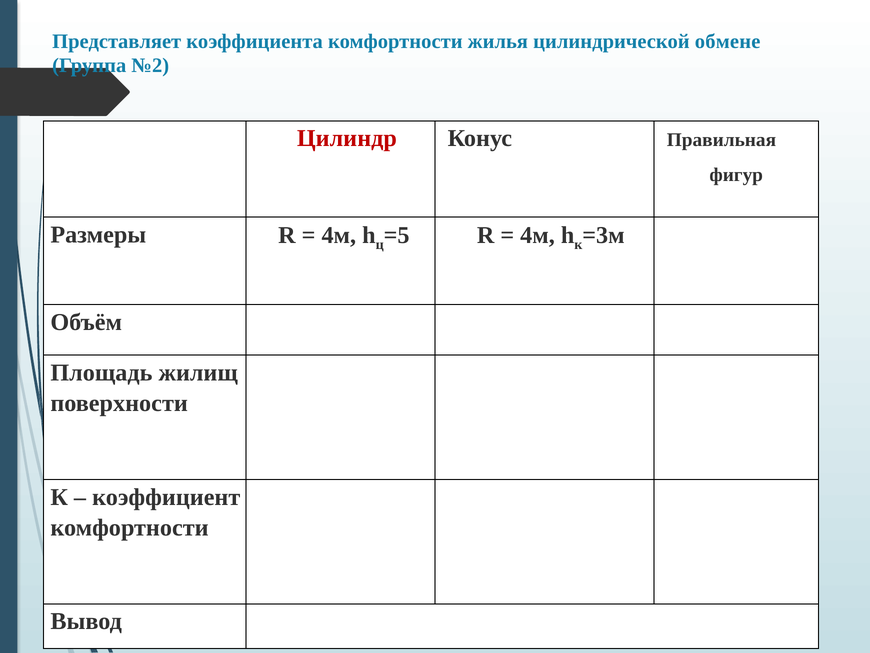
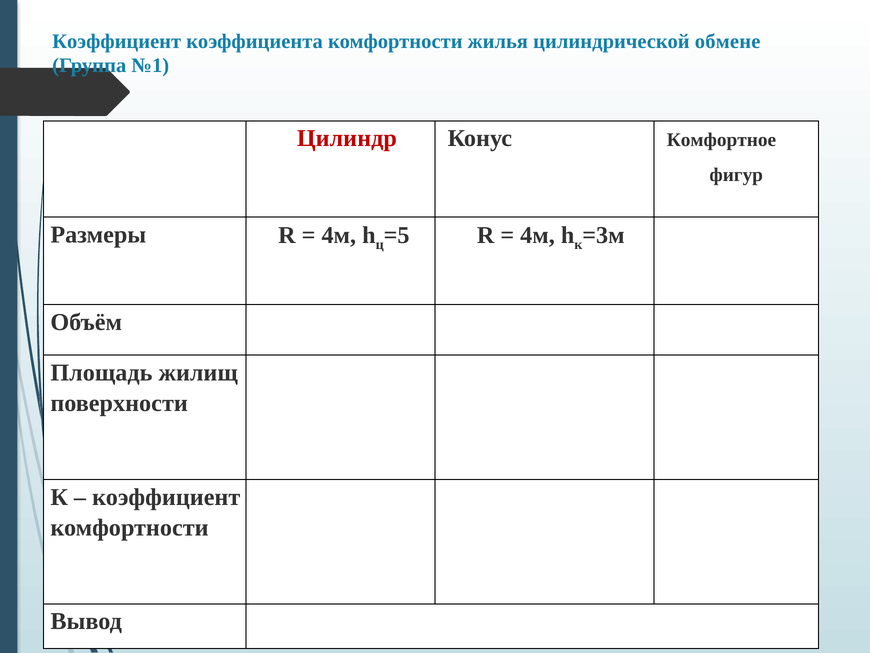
Представляет at (117, 42): Представляет -> Коэффициент
№2: №2 -> №1
Правильная: Правильная -> Комфортное
